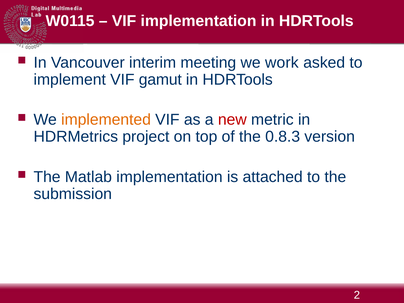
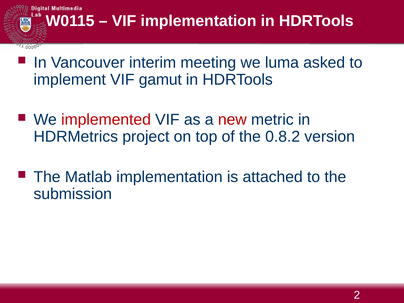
work: work -> luma
implemented colour: orange -> red
0.8.3: 0.8.3 -> 0.8.2
